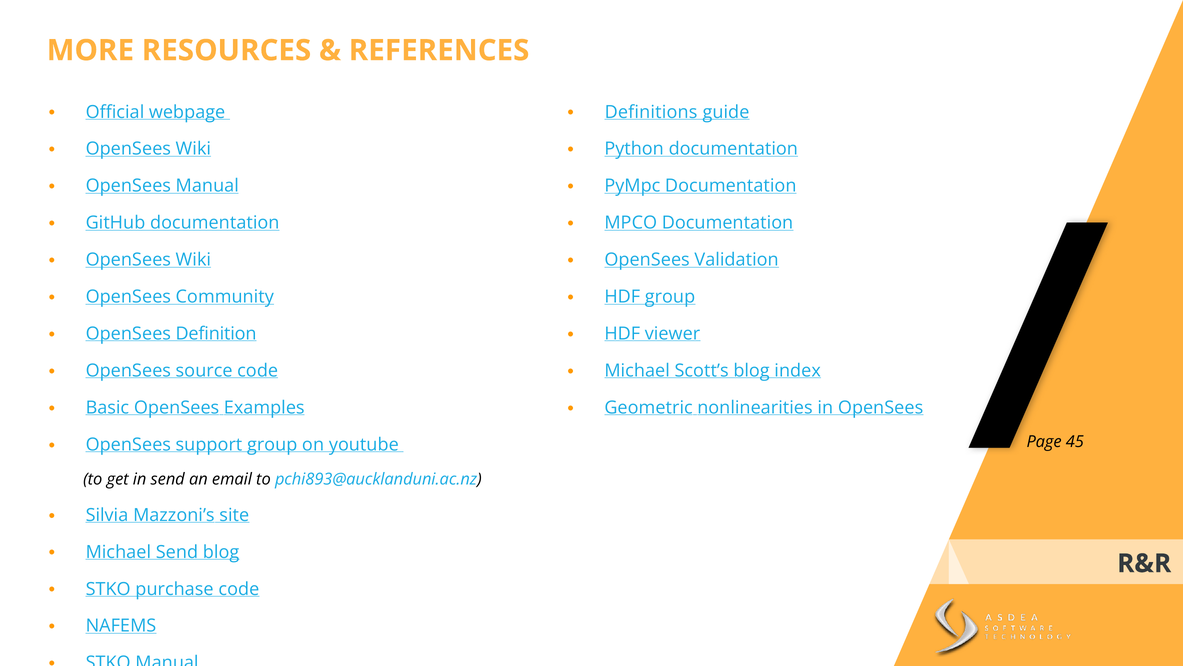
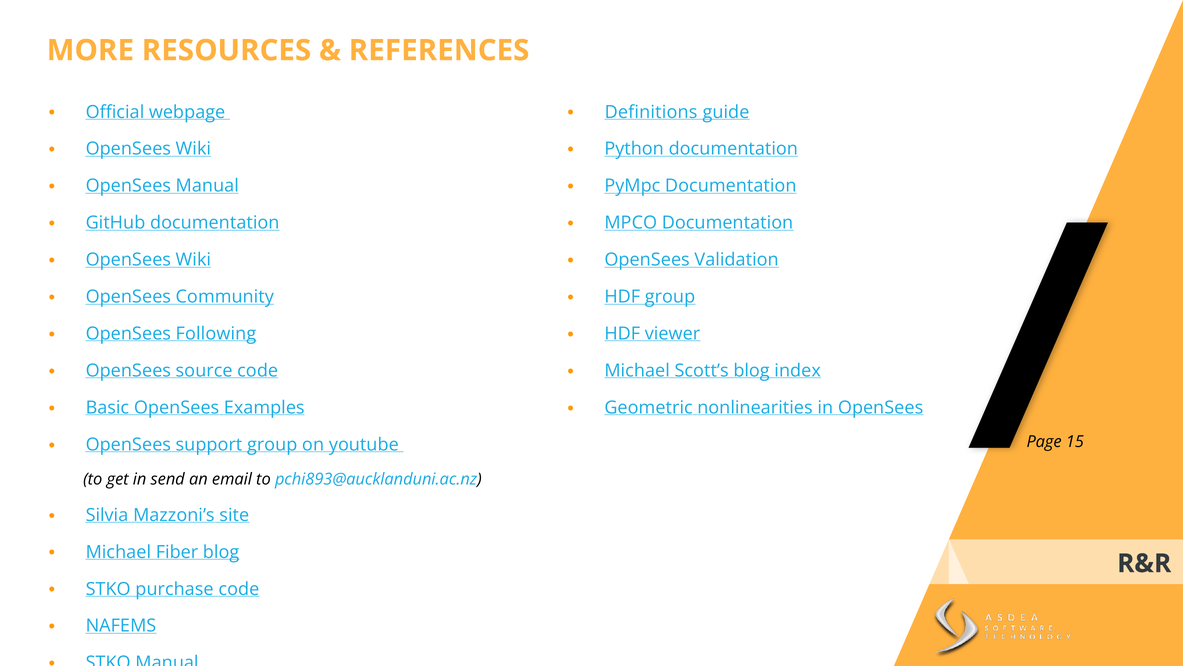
Definition: Definition -> Following
45: 45 -> 15
Michael Send: Send -> Fiber
